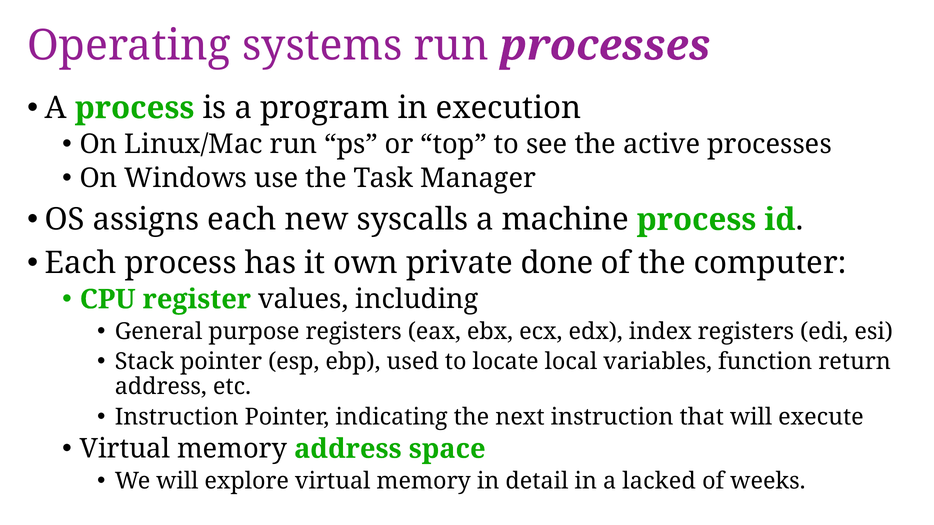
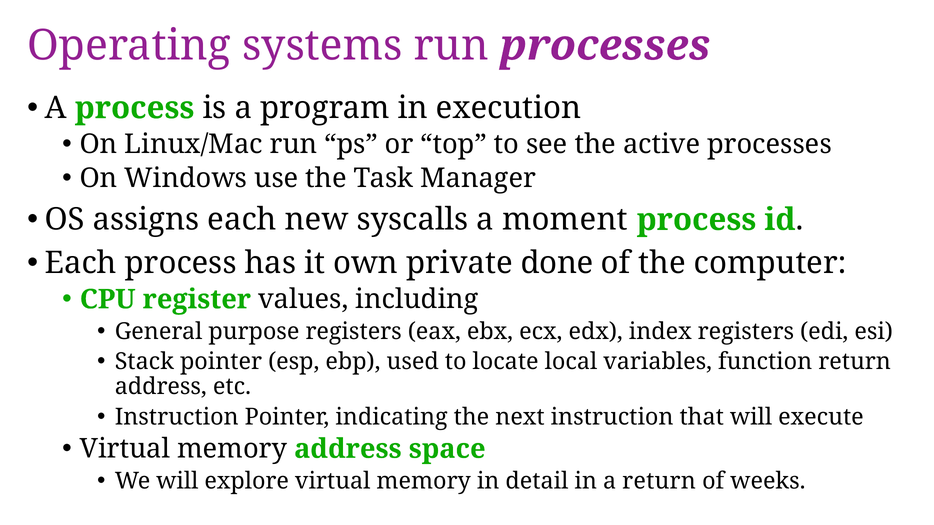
machine: machine -> moment
a lacked: lacked -> return
